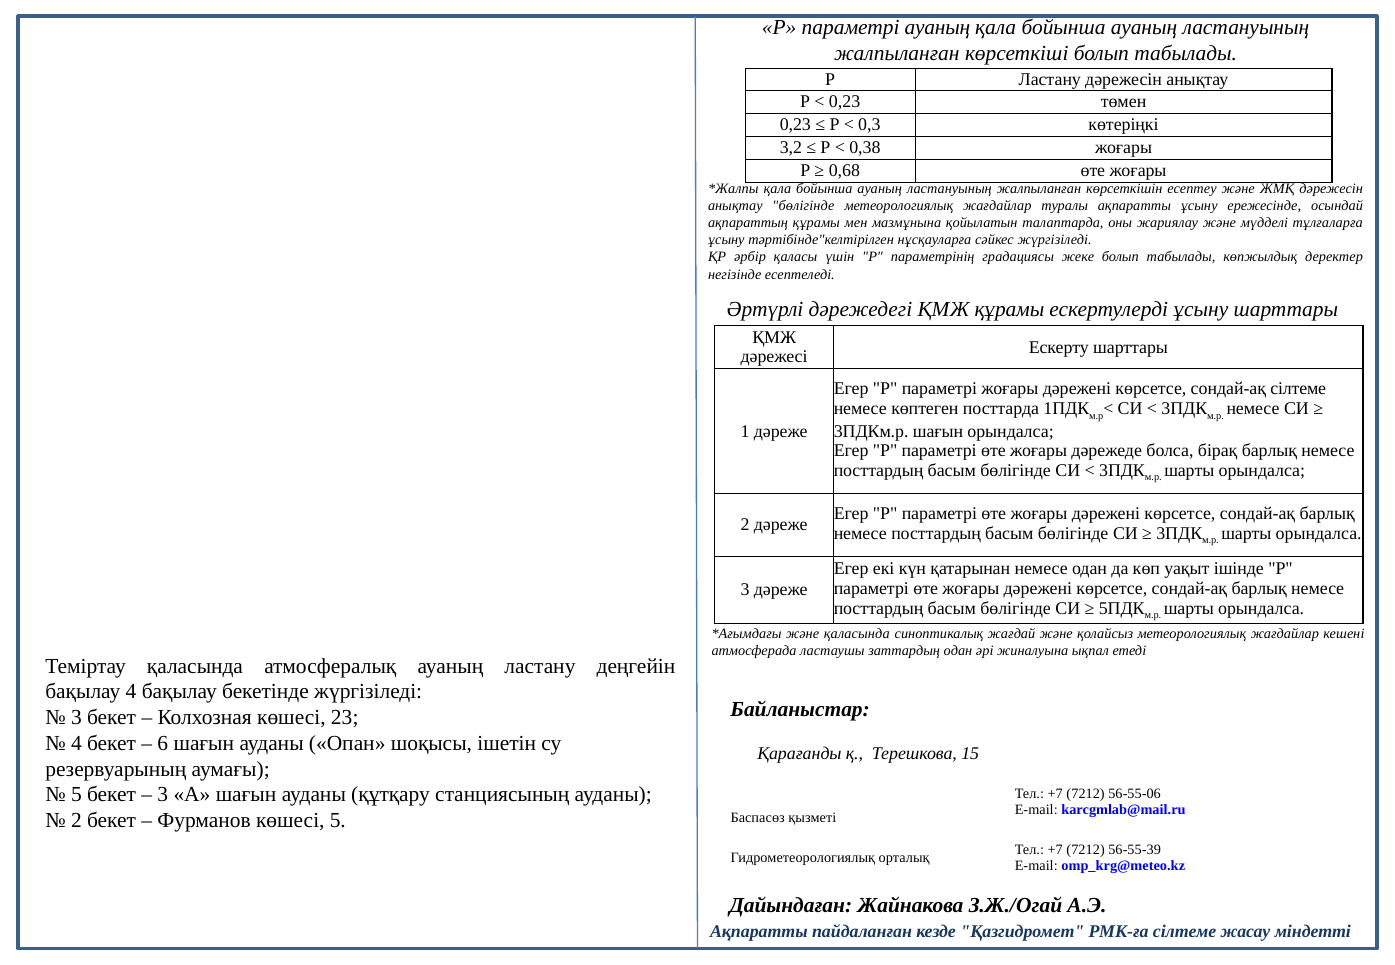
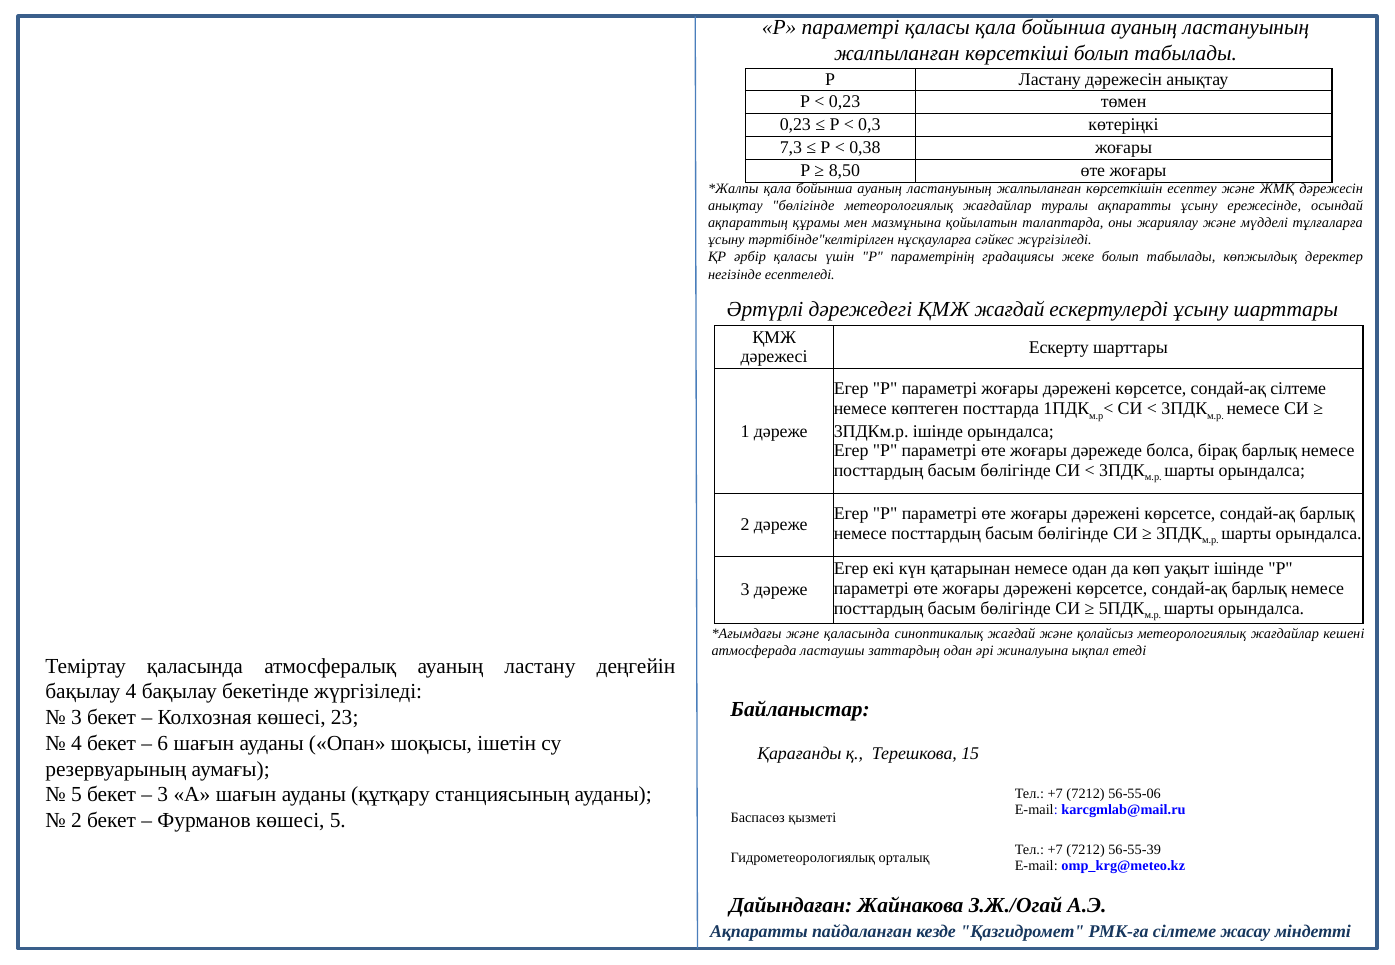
параметрі ауаның: ауаның -> қаласы
3,2: 3,2 -> 7,3
0,68: 0,68 -> 8,50
ҚМЖ құрамы: құрамы -> жағдай
3ПДКм.р шағын: шағын -> ішінде
